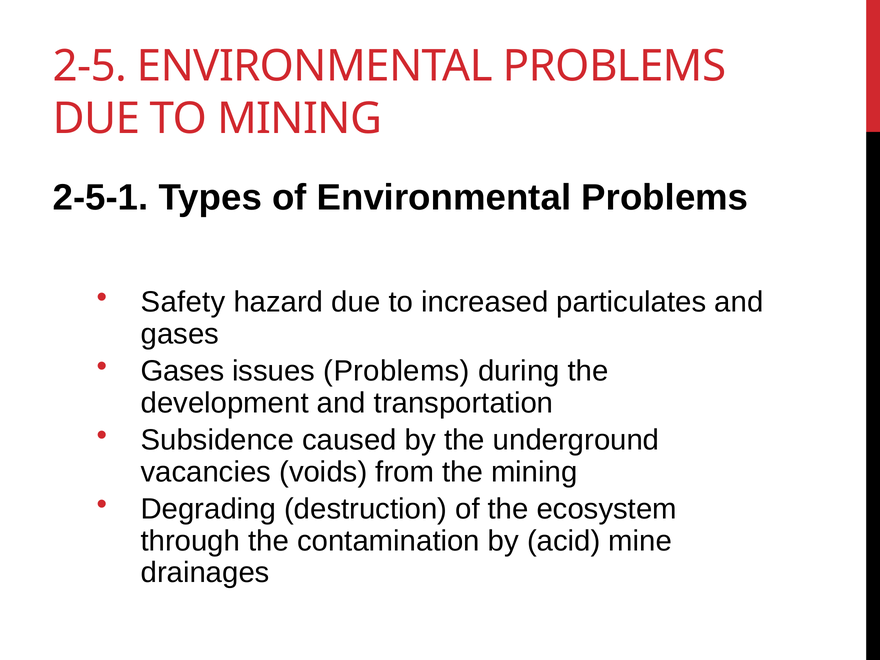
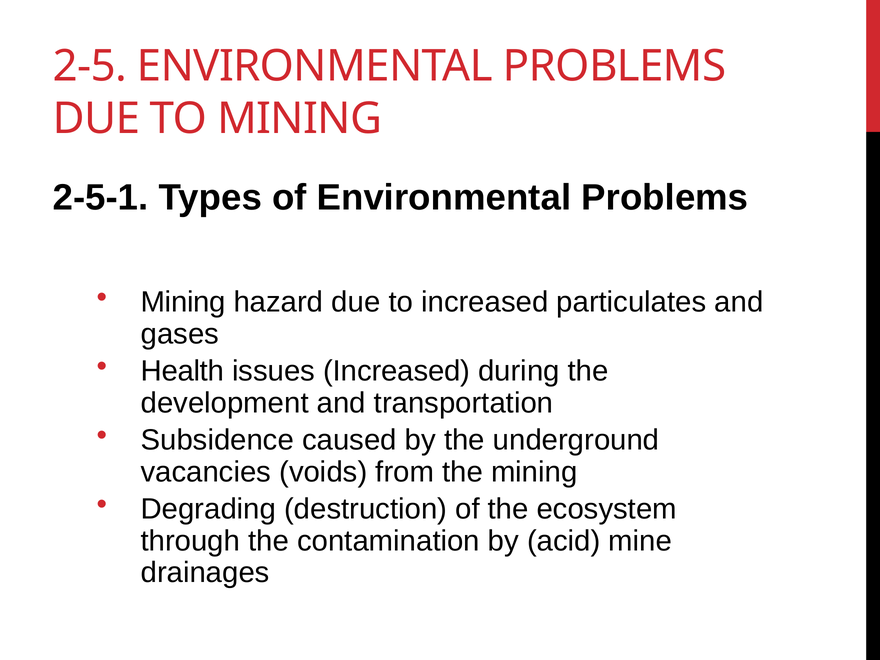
Safety at (183, 302): Safety -> Mining
Gases at (182, 371): Gases -> Health
issues Problems: Problems -> Increased
